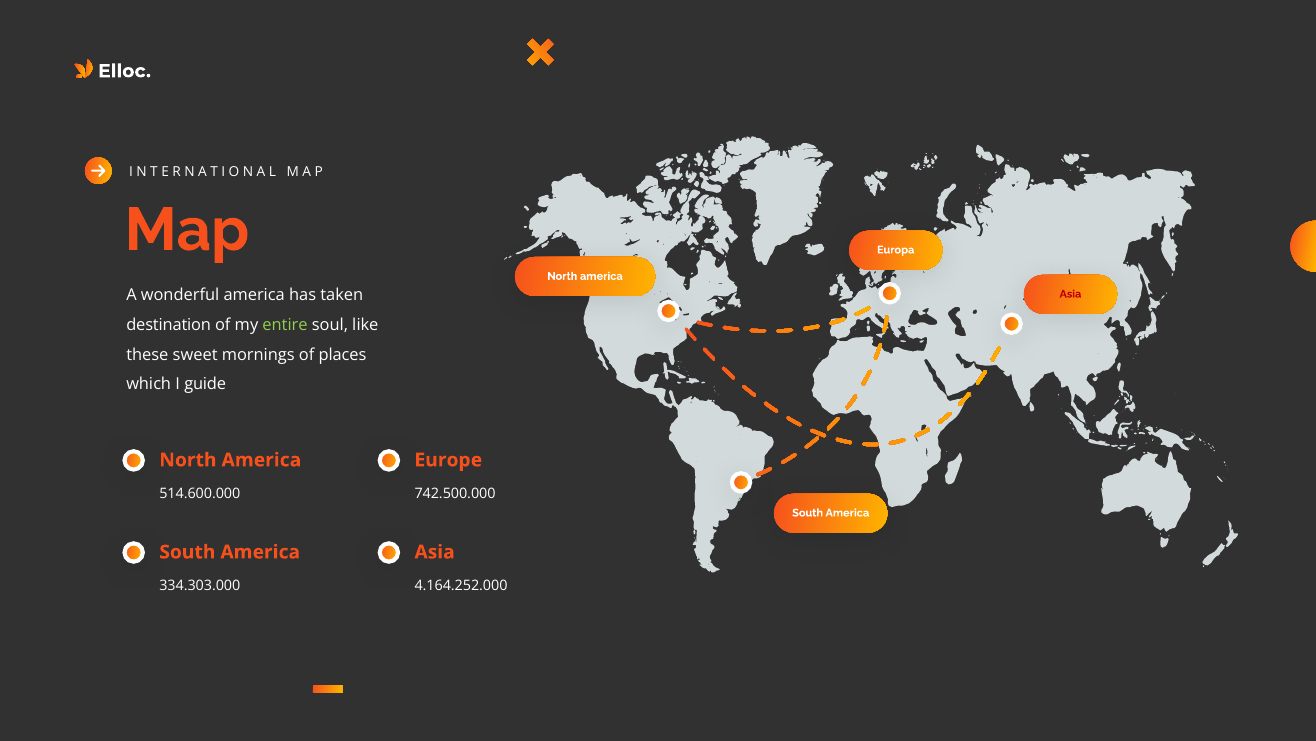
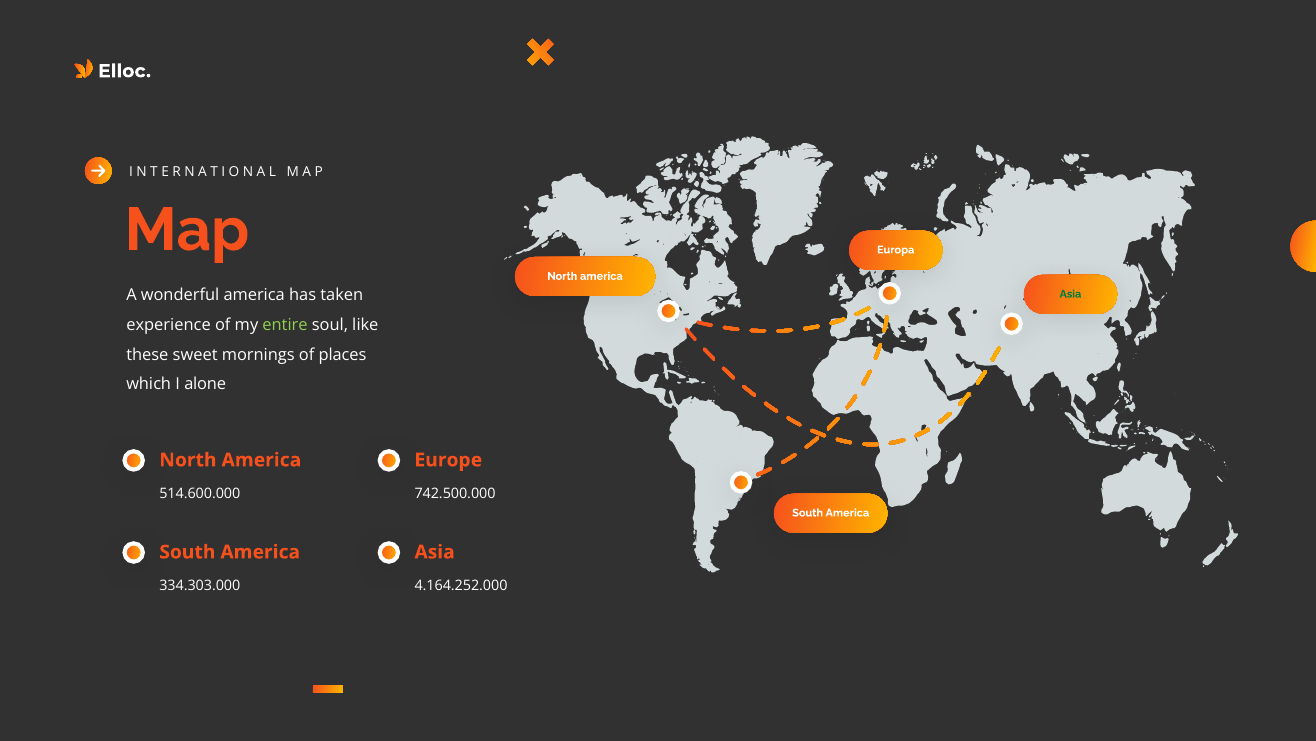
Asia at (1070, 294) colour: red -> green
destination: destination -> experience
guide: guide -> alone
